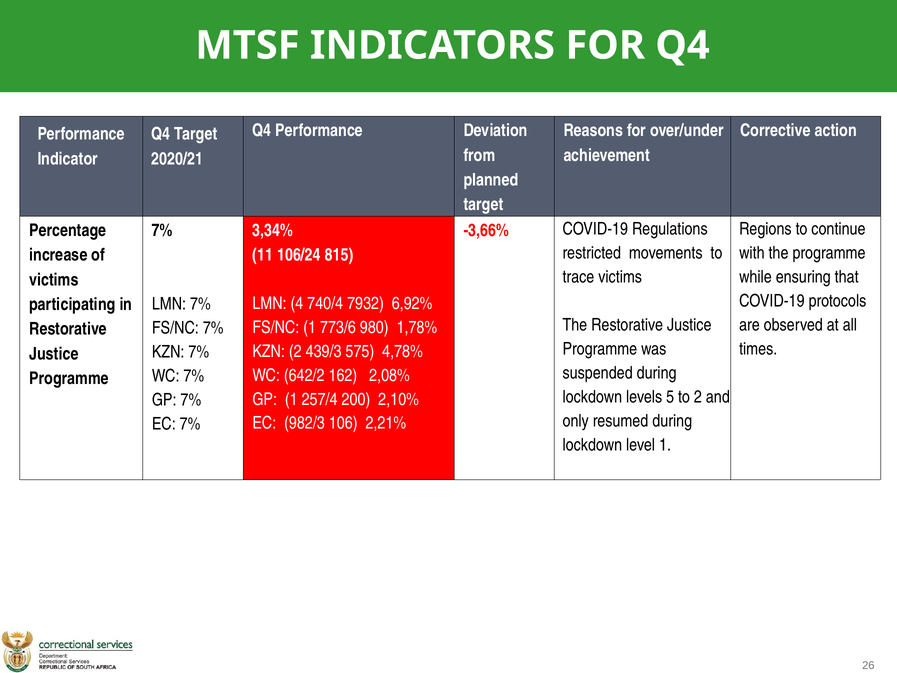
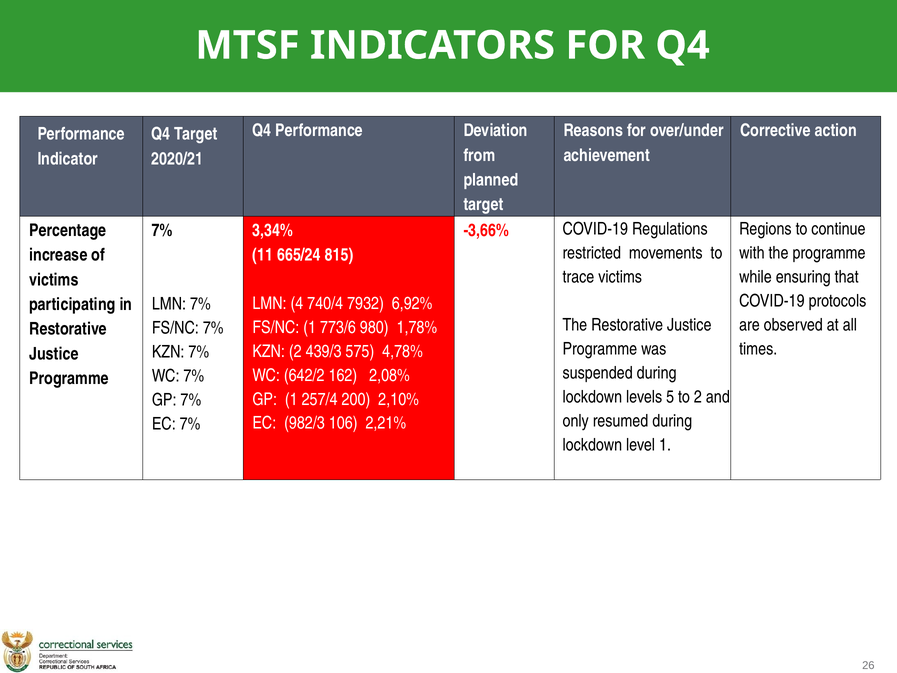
106/24: 106/24 -> 665/24
